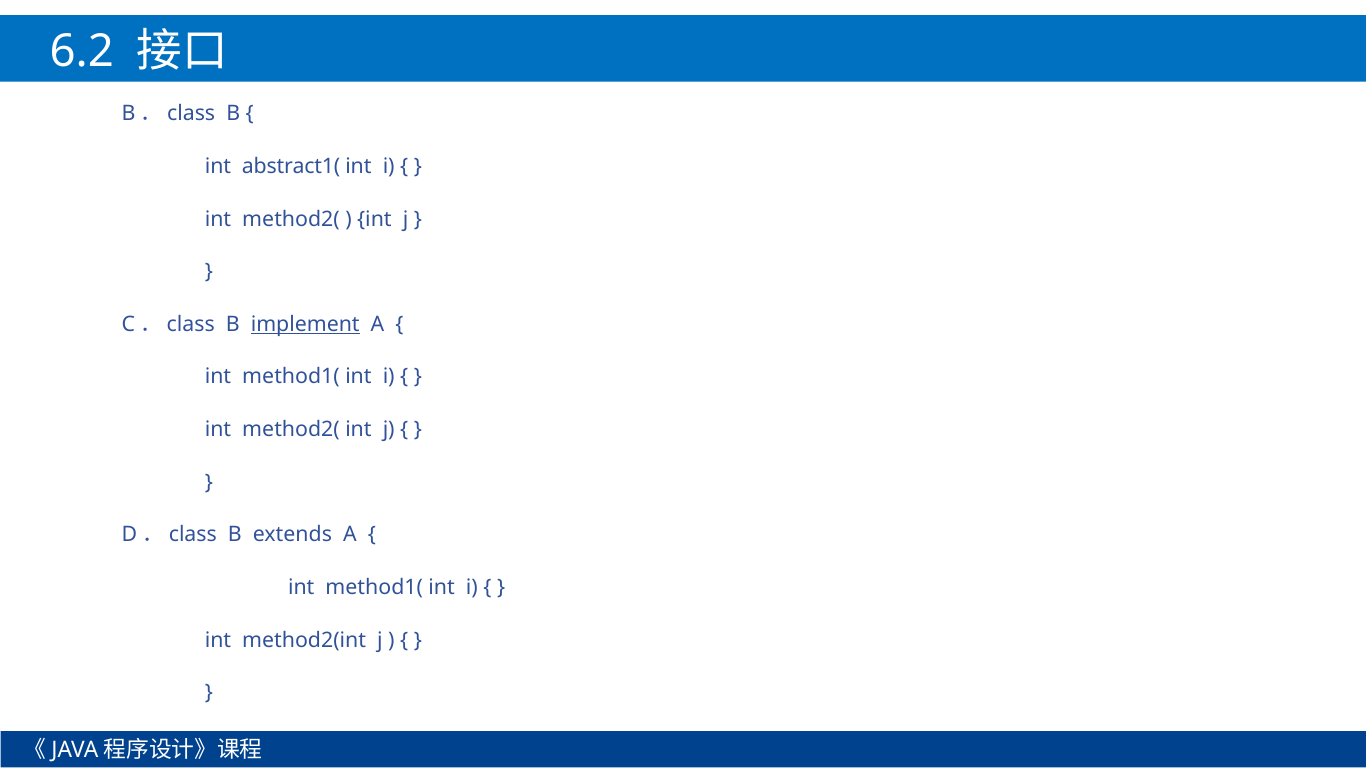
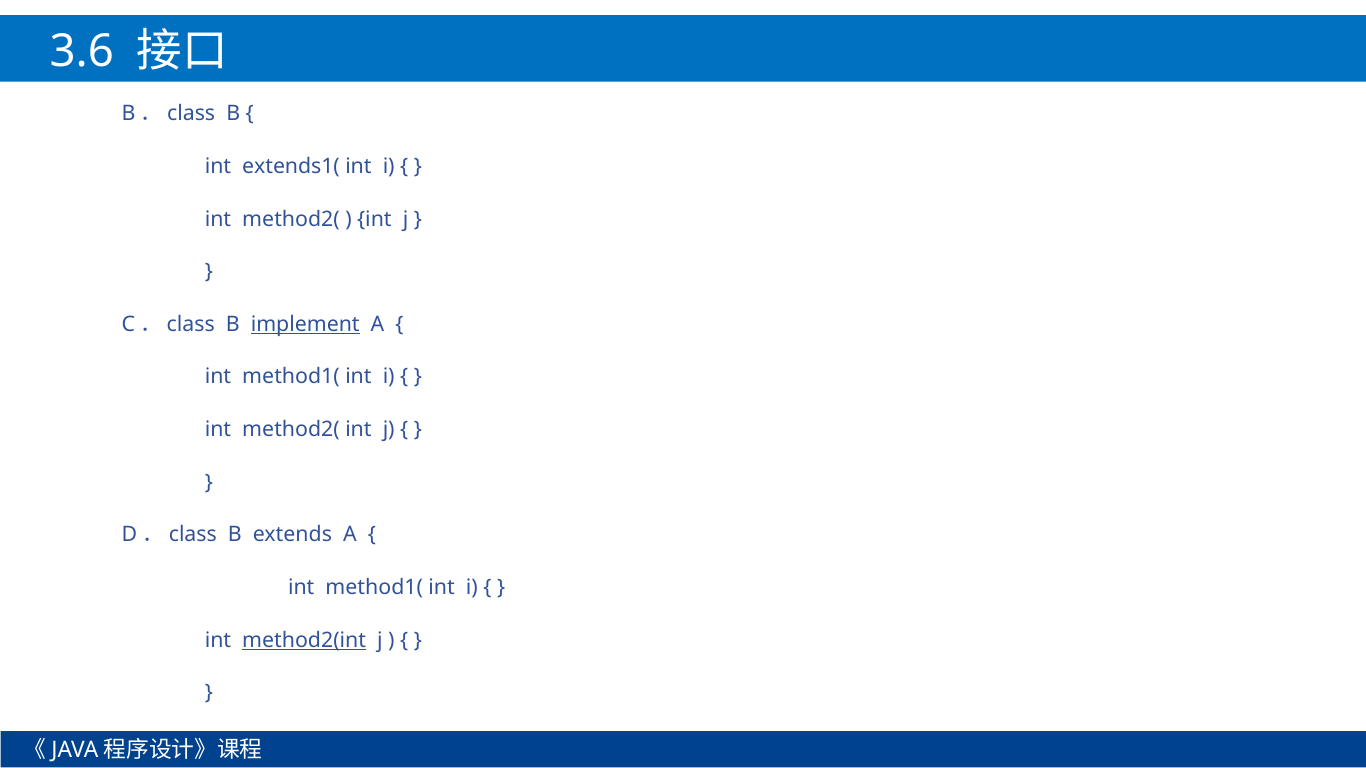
6.2: 6.2 -> 3.6
abstract1(: abstract1( -> extends1(
method2(int underline: none -> present
